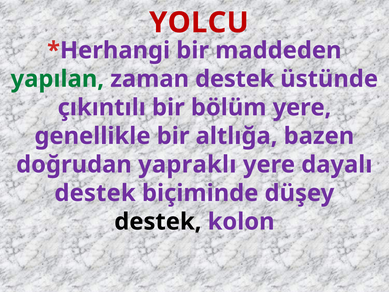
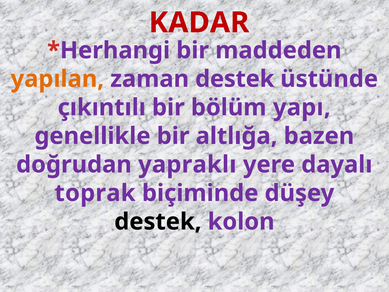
YOLCU: YOLCU -> KADAR
yapılan colour: green -> orange
bölüm yere: yere -> yapı
destek at (95, 193): destek -> toprak
